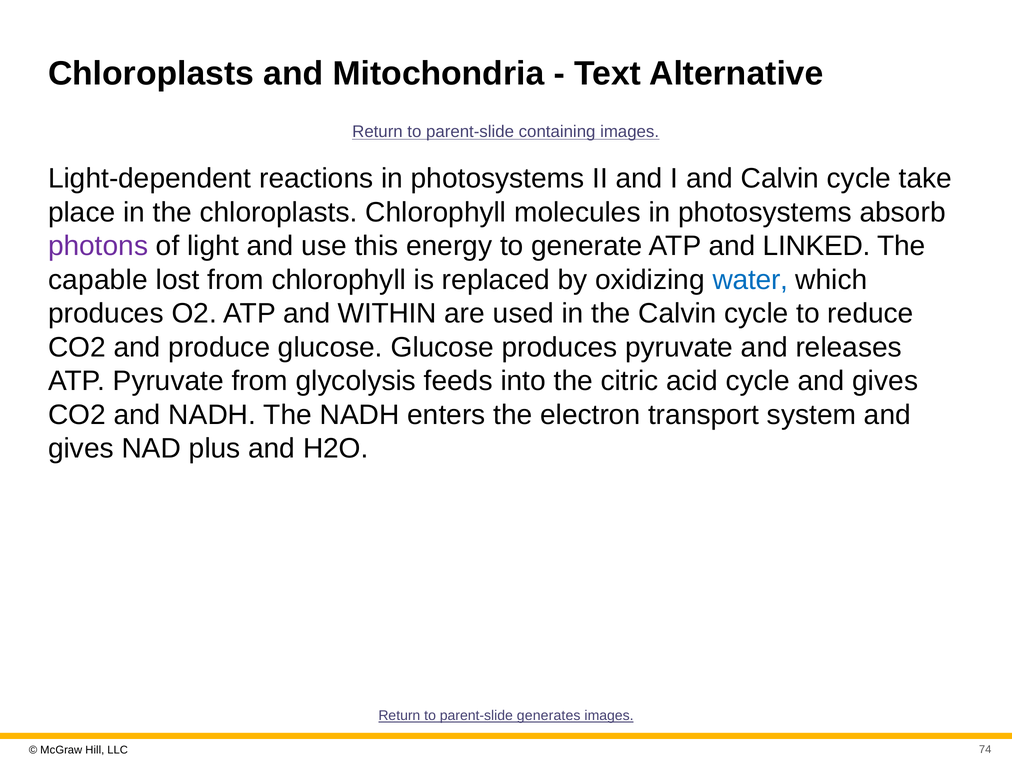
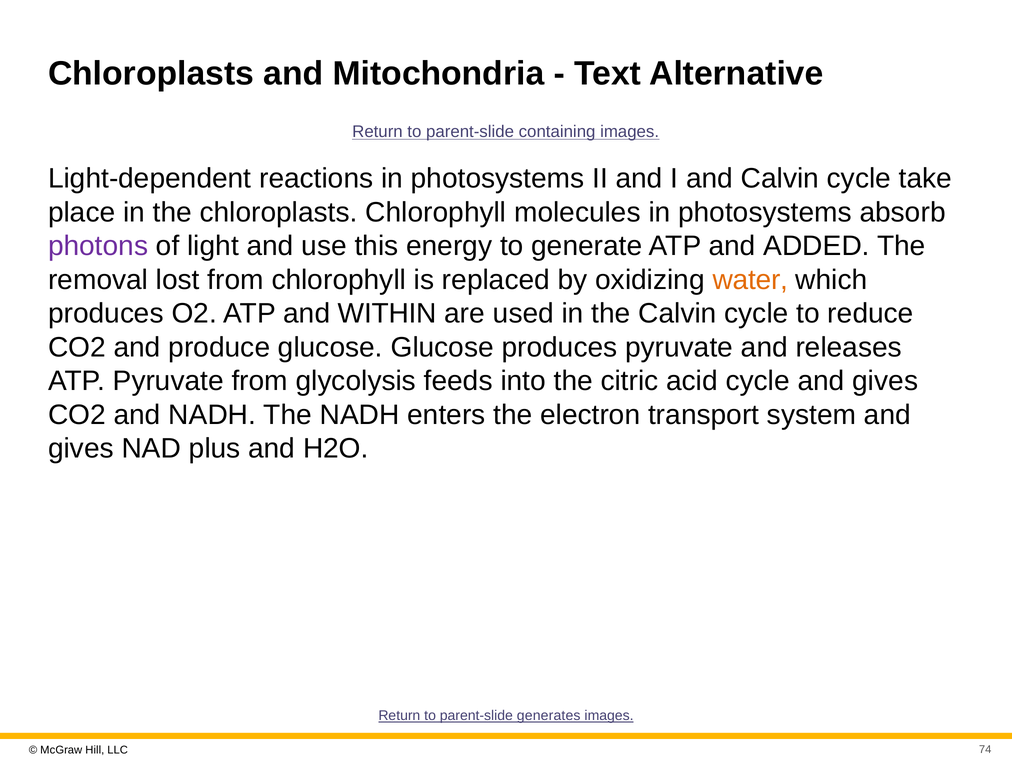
LINKED: LINKED -> ADDED
capable: capable -> removal
water colour: blue -> orange
